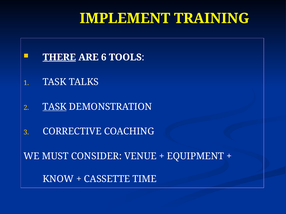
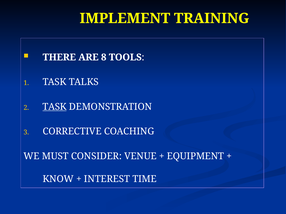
THERE underline: present -> none
6: 6 -> 8
CASSETTE: CASSETTE -> INTEREST
